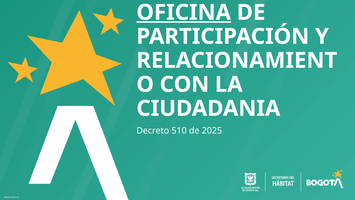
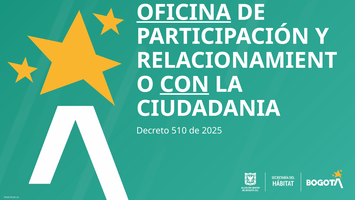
CON underline: none -> present
